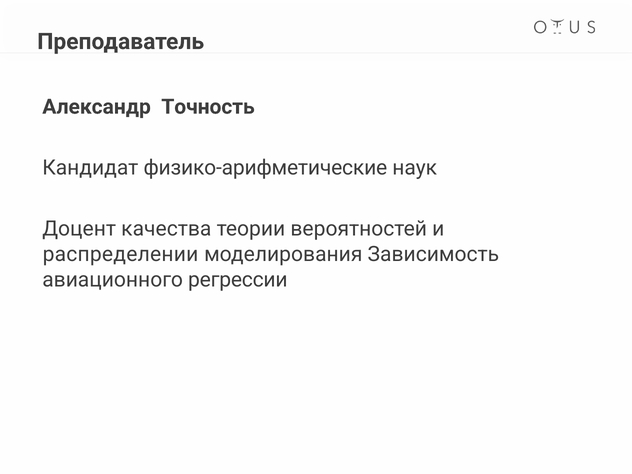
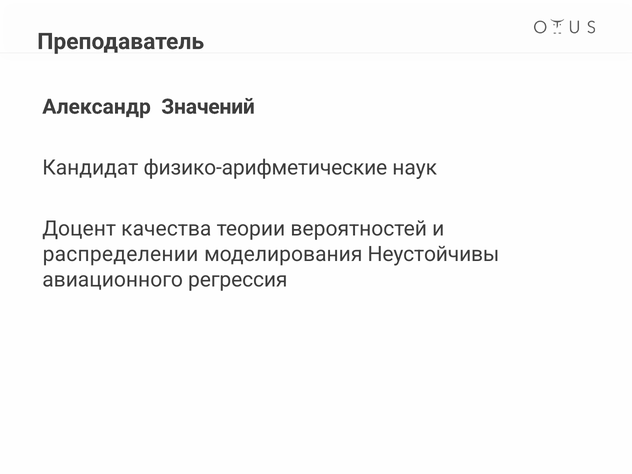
Точность: Точность -> Значений
Зависимость: Зависимость -> Неустойчивы
регрессии: регрессии -> регрессия
